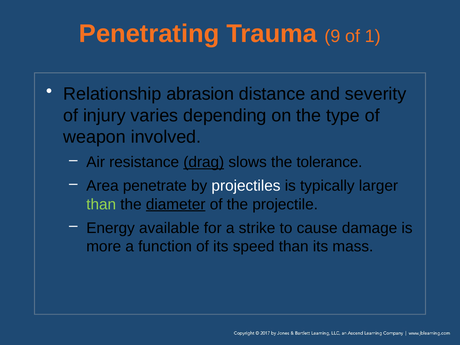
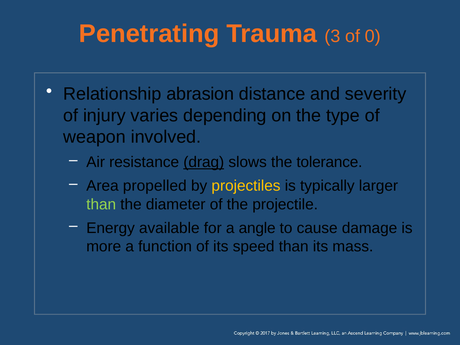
9: 9 -> 3
1: 1 -> 0
penetrate: penetrate -> propelled
projectiles colour: white -> yellow
diameter underline: present -> none
strike: strike -> angle
